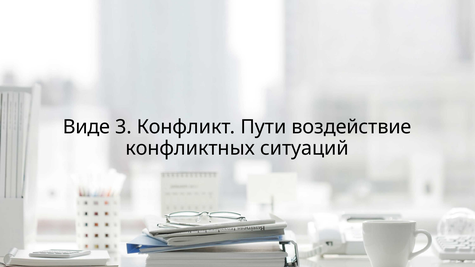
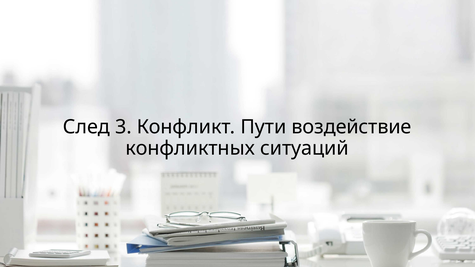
Виде: Виде -> След
